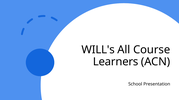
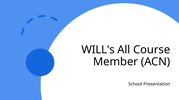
Learners: Learners -> Member
